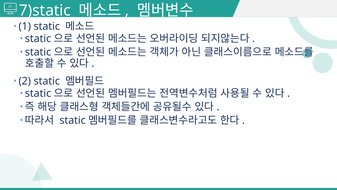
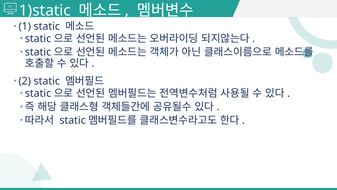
7)static: 7)static -> 1)static
